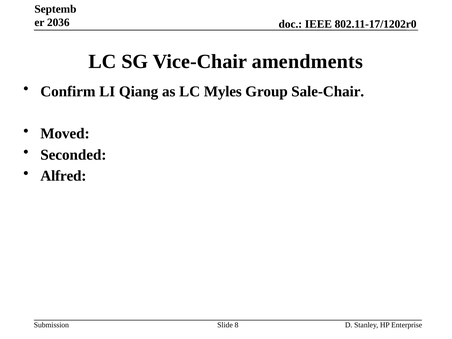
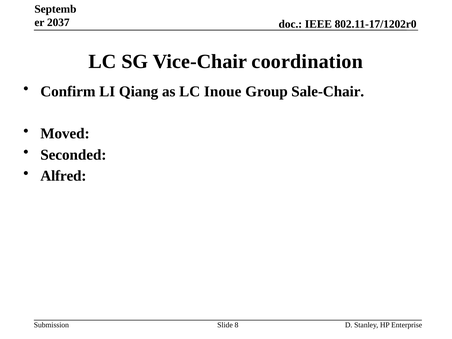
2036: 2036 -> 2037
amendments: amendments -> coordination
Myles: Myles -> Inoue
